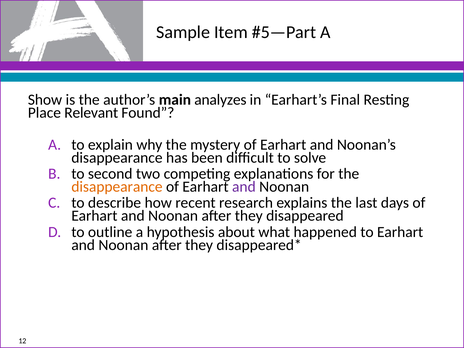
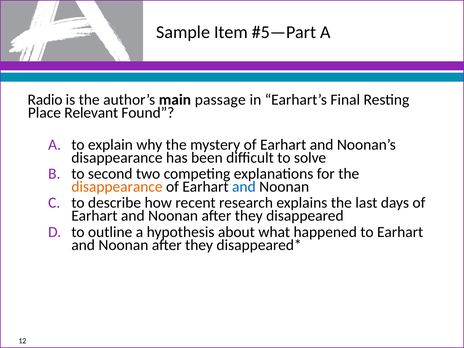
Show: Show -> Radio
analyzes: analyzes -> passage
and at (244, 187) colour: purple -> blue
